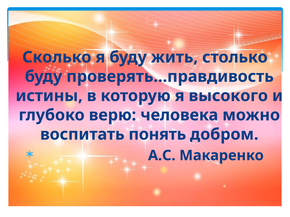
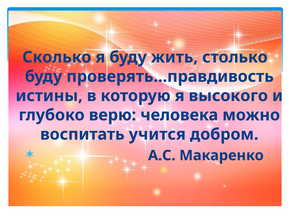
понять: понять -> учится
